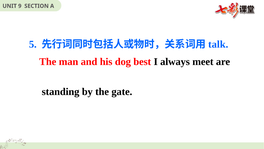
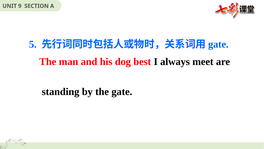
talk at (218, 44): talk -> gate
